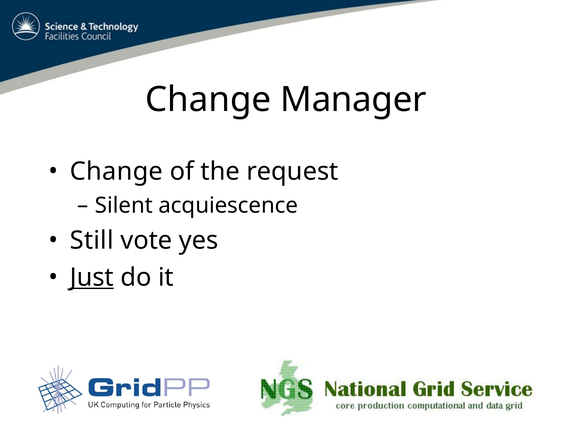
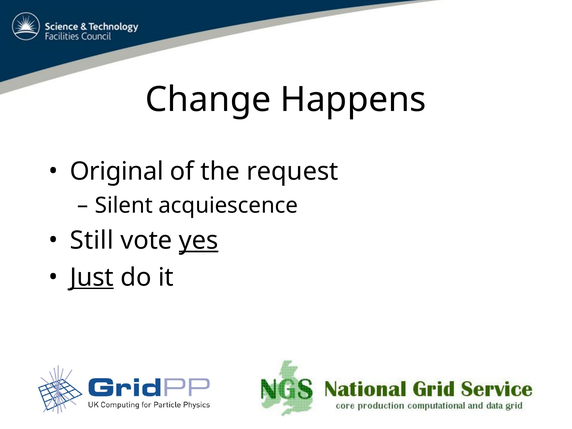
Manager: Manager -> Happens
Change at (116, 171): Change -> Original
yes underline: none -> present
